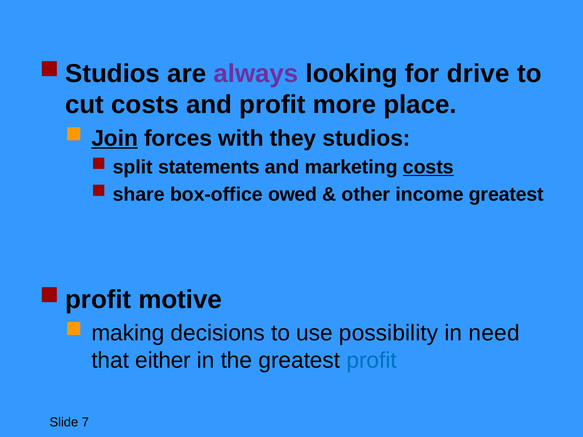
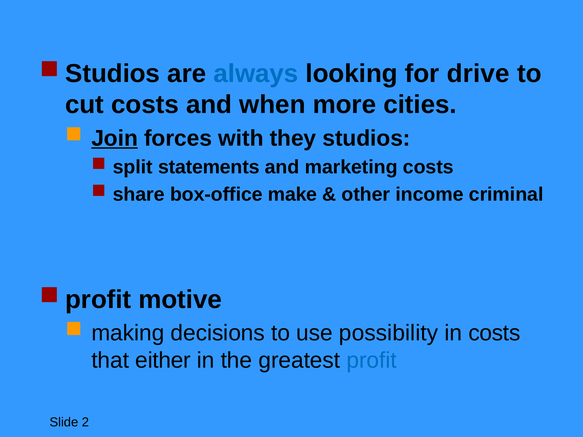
always colour: purple -> blue
and profit: profit -> when
place: place -> cities
costs at (428, 167) underline: present -> none
owed: owed -> make
income greatest: greatest -> criminal
in need: need -> costs
7: 7 -> 2
